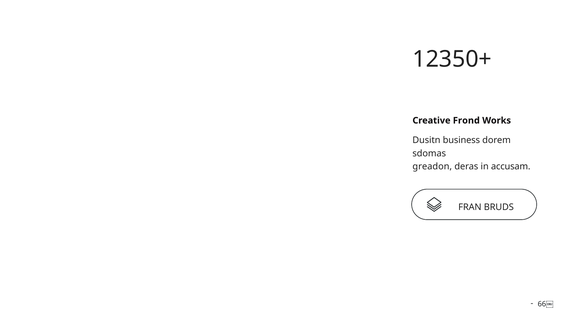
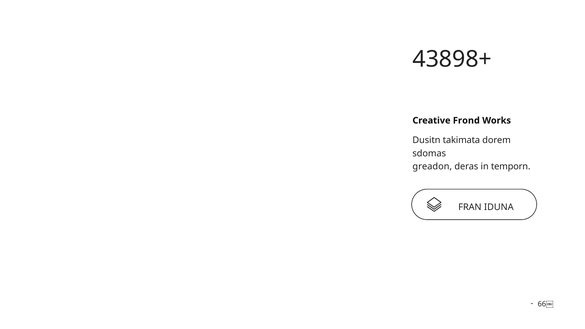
12350+: 12350+ -> 43898+
business: business -> takimata
accusam: accusam -> temporn
BRUDS: BRUDS -> IDUNA
